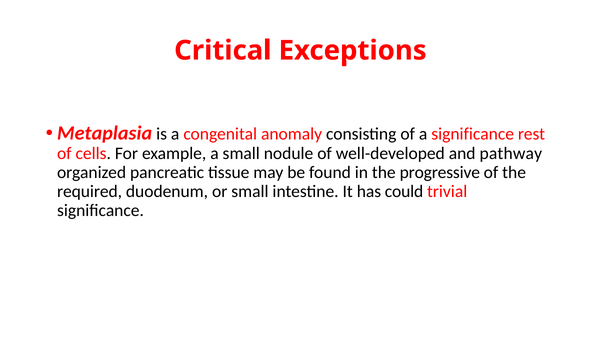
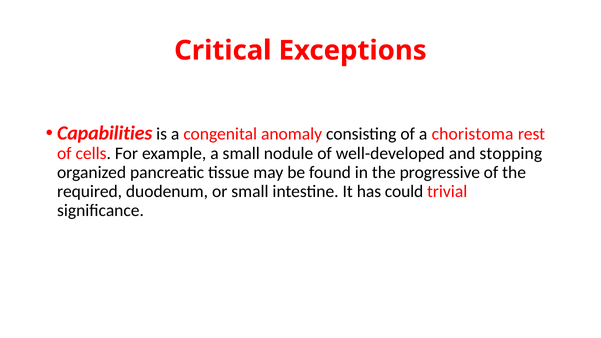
Metaplasia: Metaplasia -> Capabilities
a significance: significance -> choristoma
pathway: pathway -> stopping
